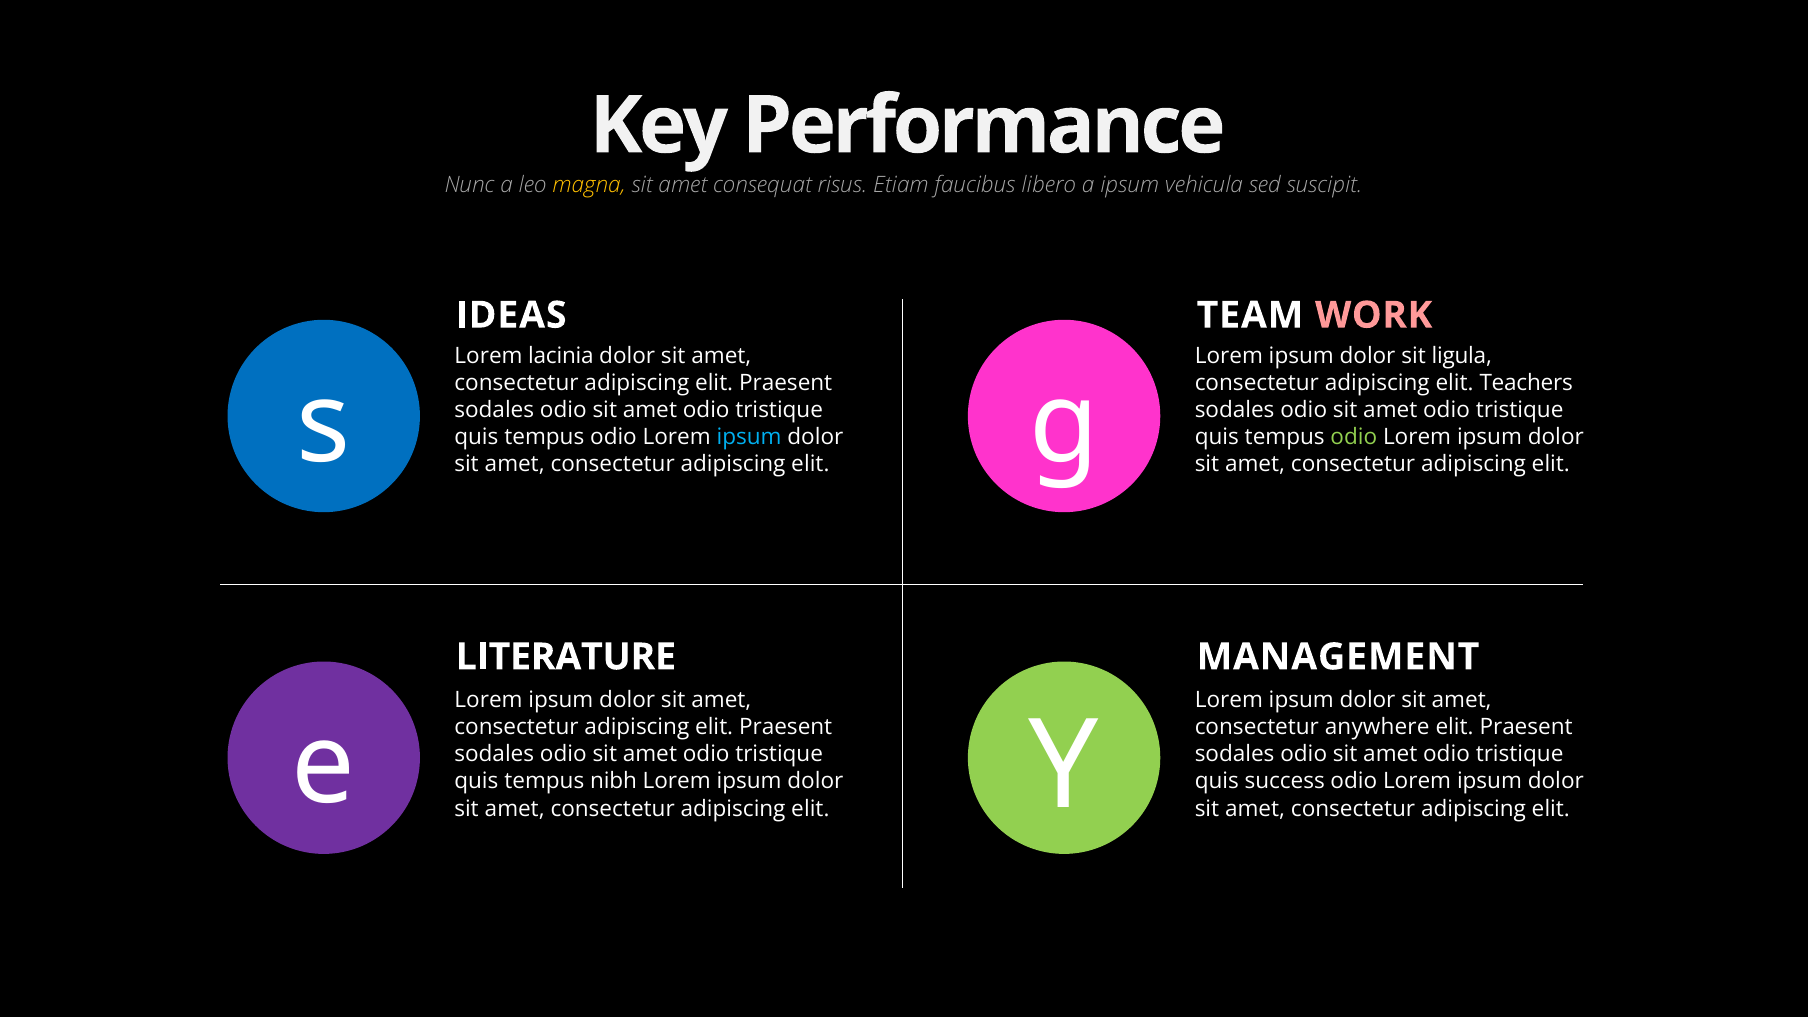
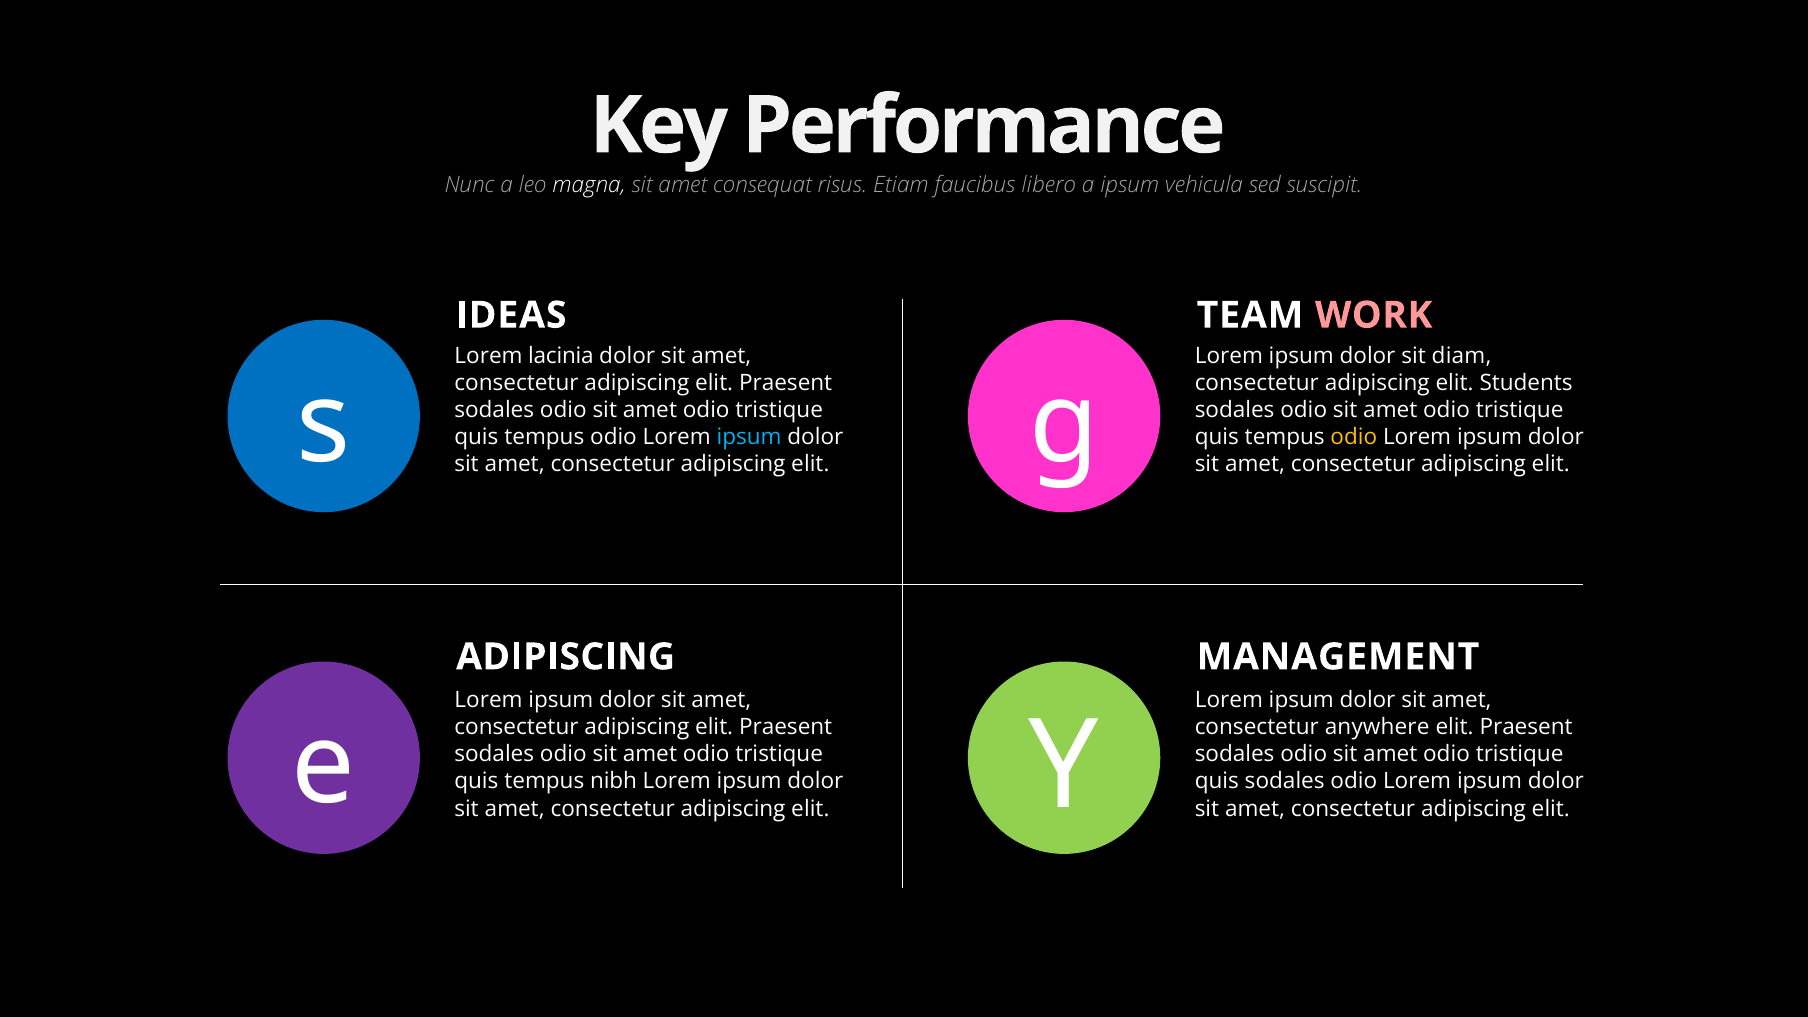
magna colour: yellow -> white
ligula: ligula -> diam
Teachers: Teachers -> Students
odio at (1354, 437) colour: light green -> yellow
LITERATURE at (566, 657): LITERATURE -> ADIPISCING
quis success: success -> sodales
